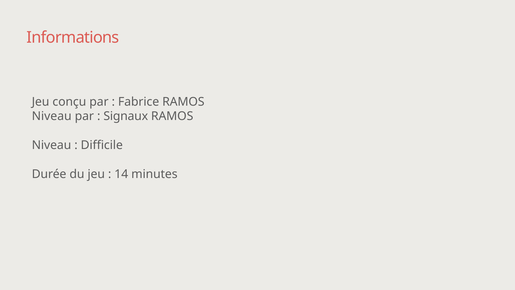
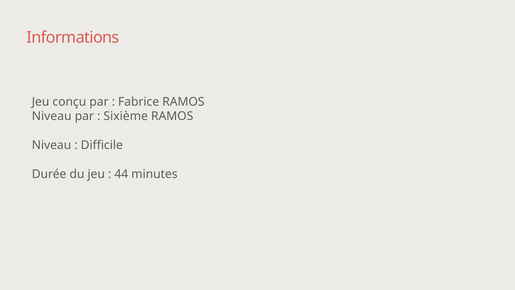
Signaux: Signaux -> Sixième
14: 14 -> 44
